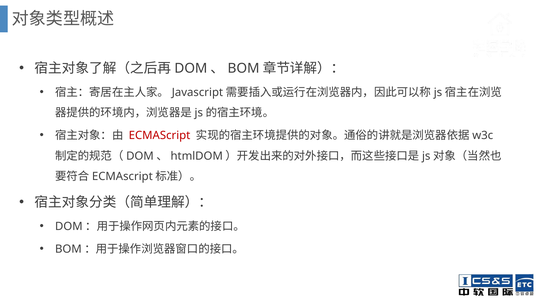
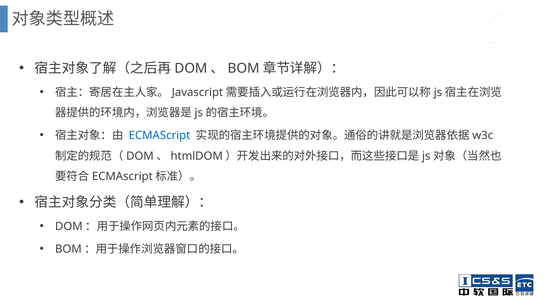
ECMAScript at (160, 136) colour: red -> blue
